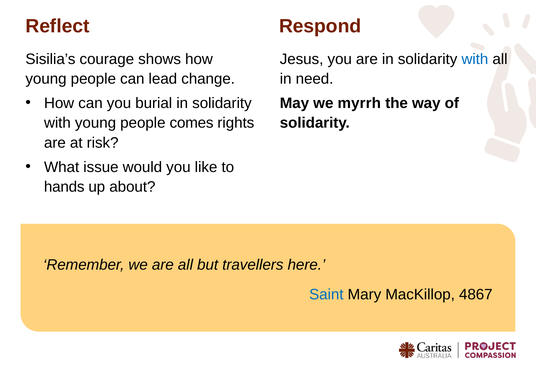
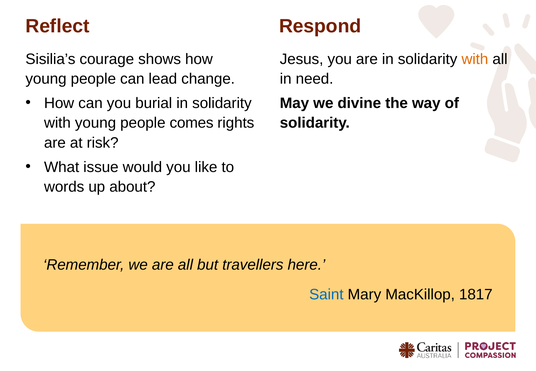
with at (475, 59) colour: blue -> orange
myrrh: myrrh -> divine
hands: hands -> words
4867: 4867 -> 1817
